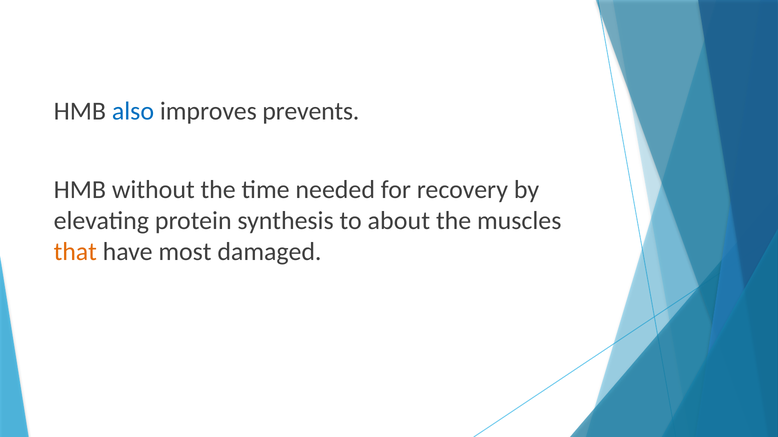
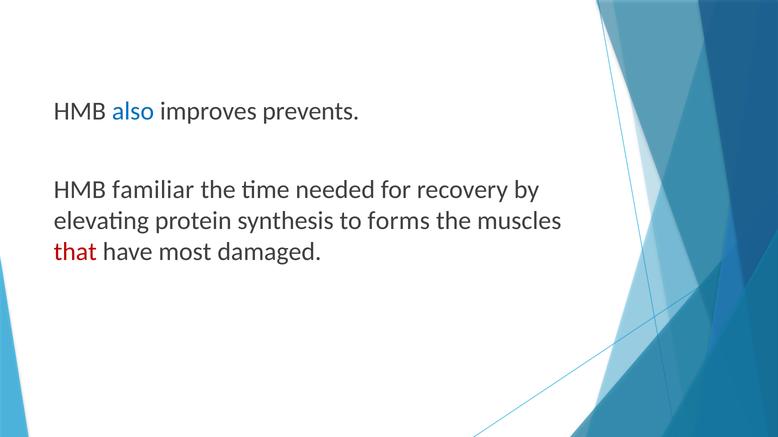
without: without -> familiar
about: about -> forms
that colour: orange -> red
